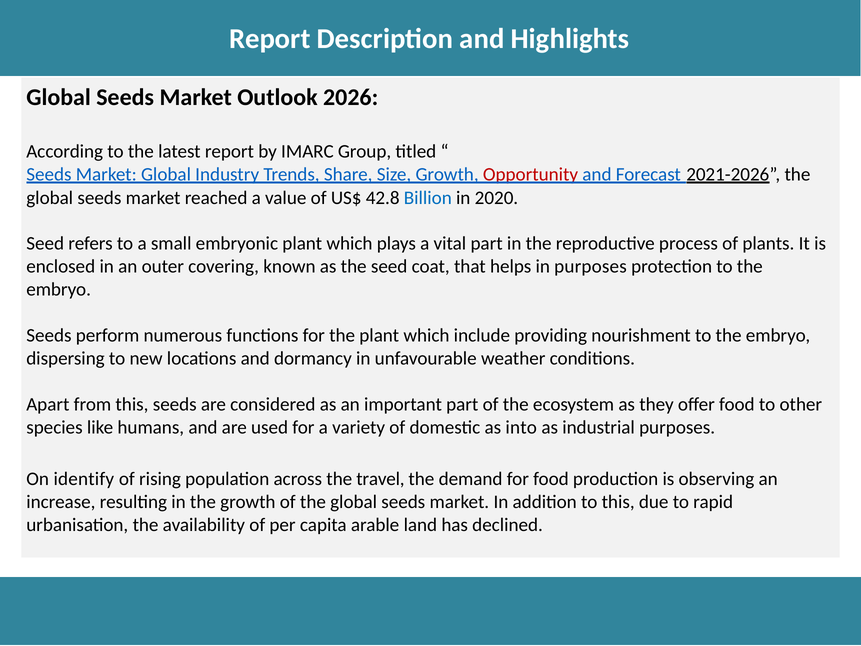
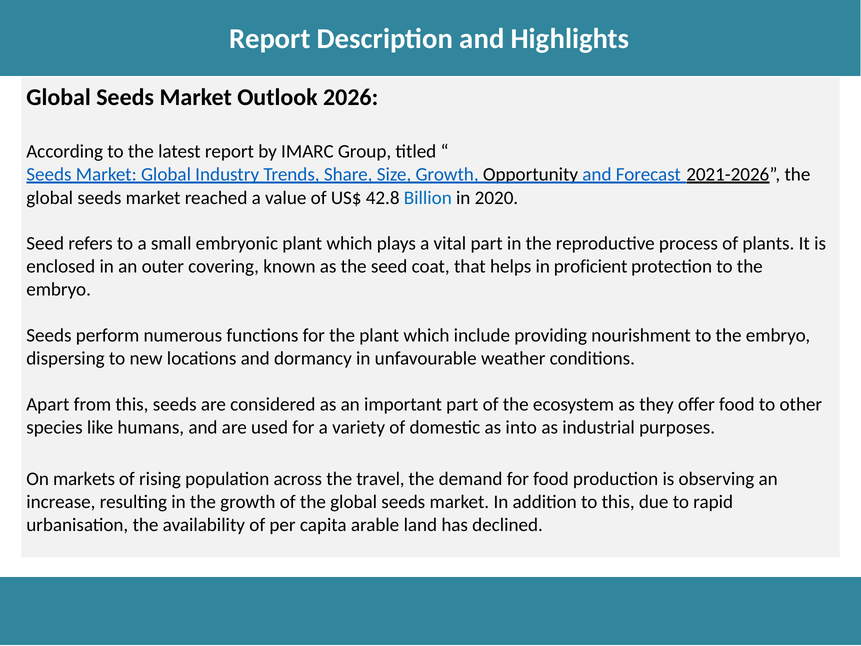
Opportunity colour: red -> black
in purposes: purposes -> proficient
identify: identify -> markets
